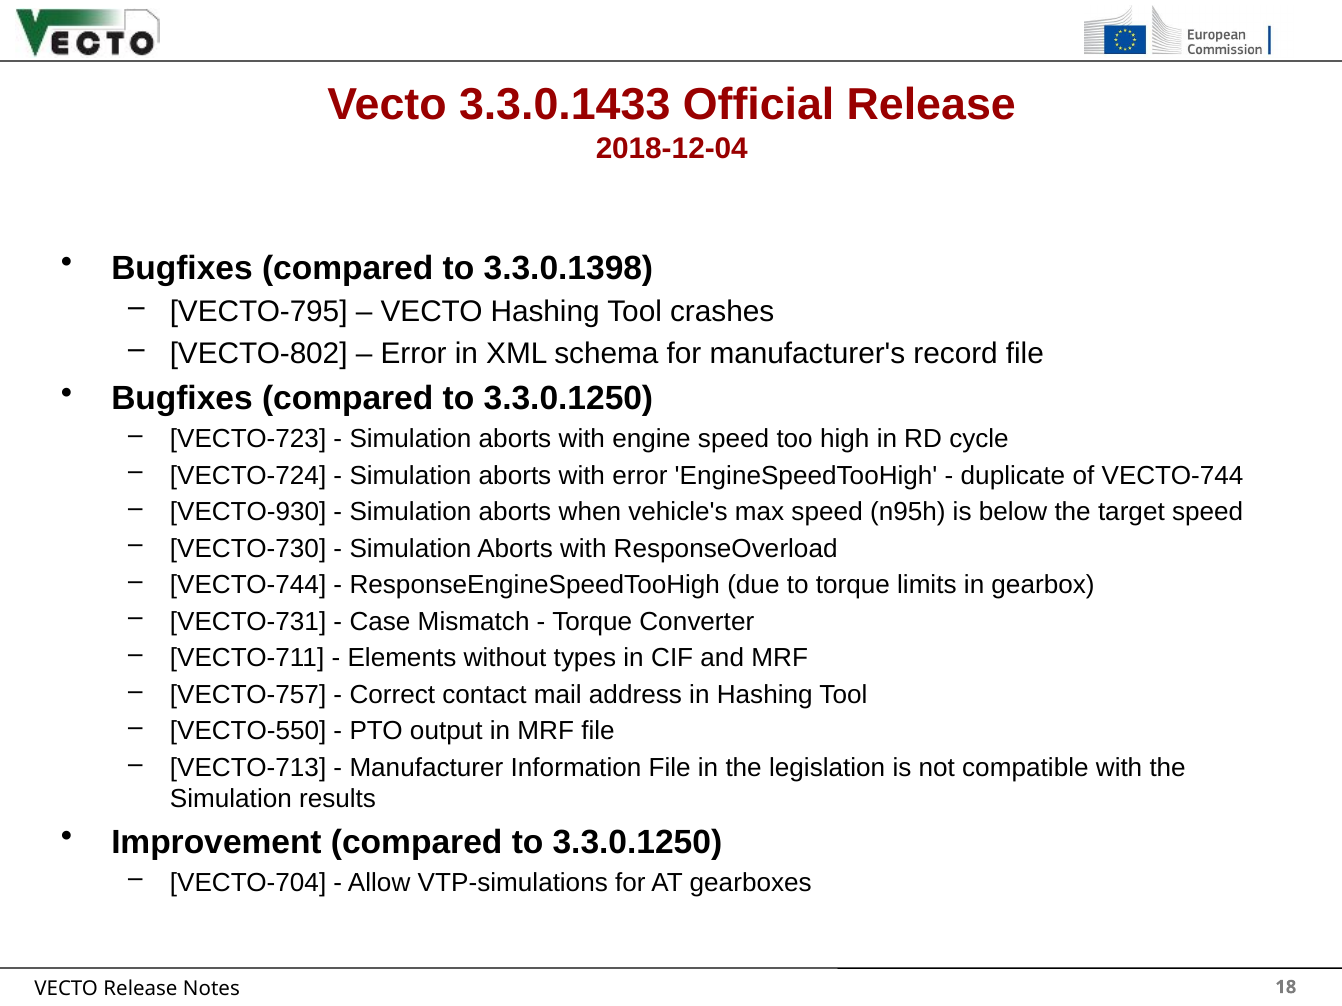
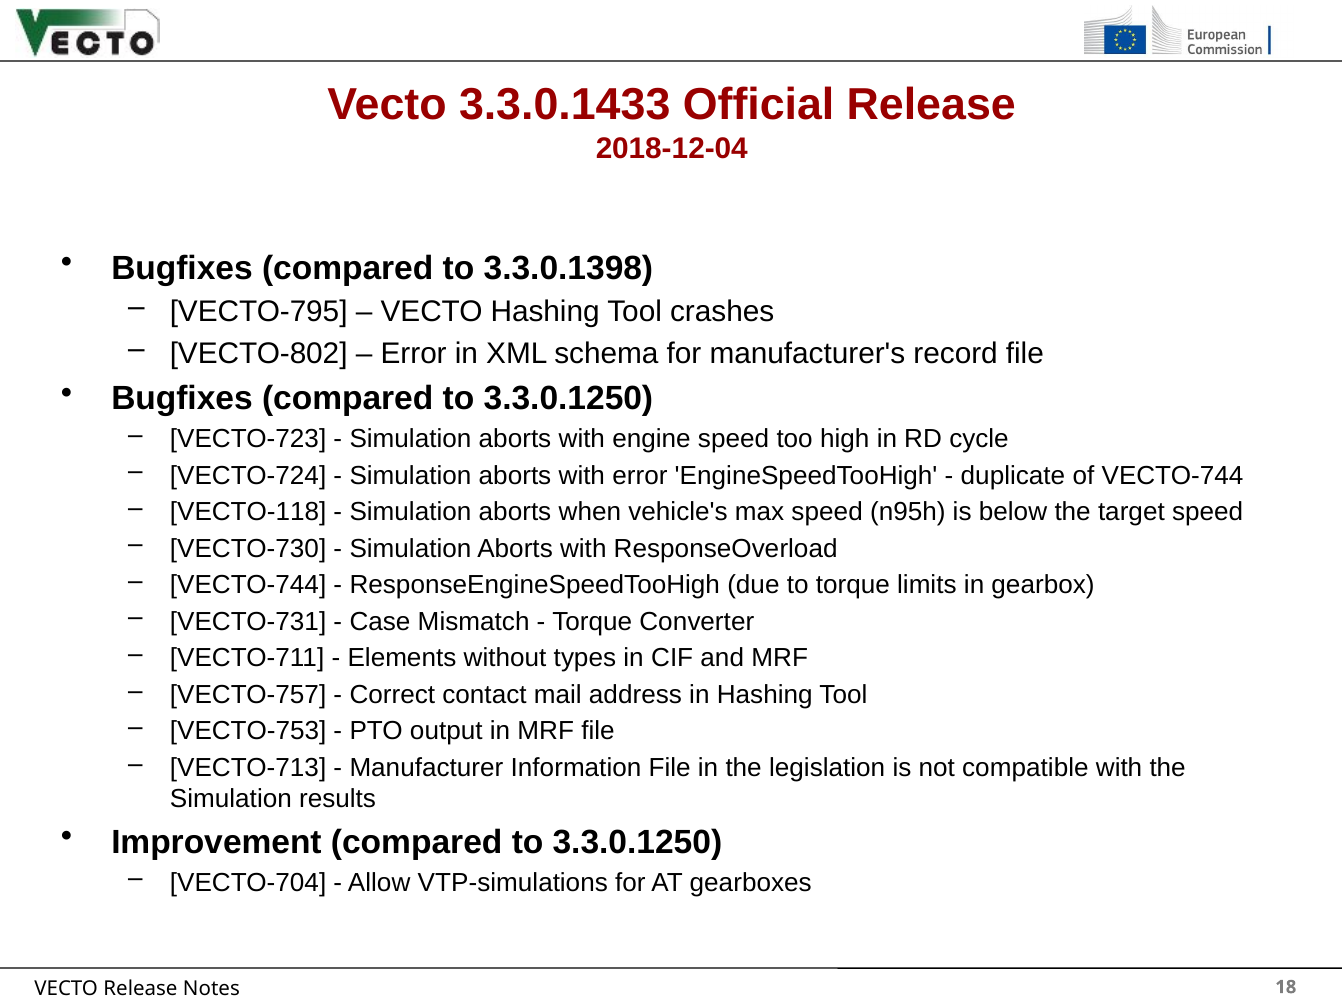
VECTO-930: VECTO-930 -> VECTO-118
VECTO-550: VECTO-550 -> VECTO-753
